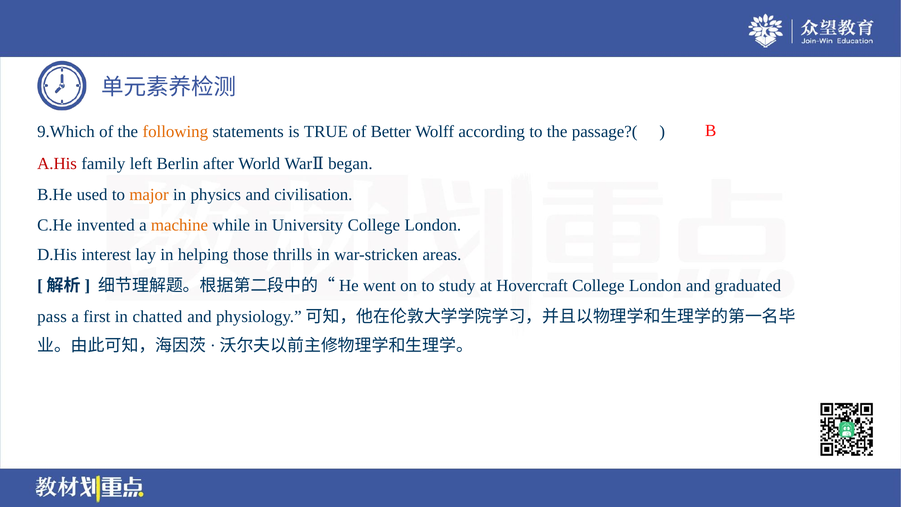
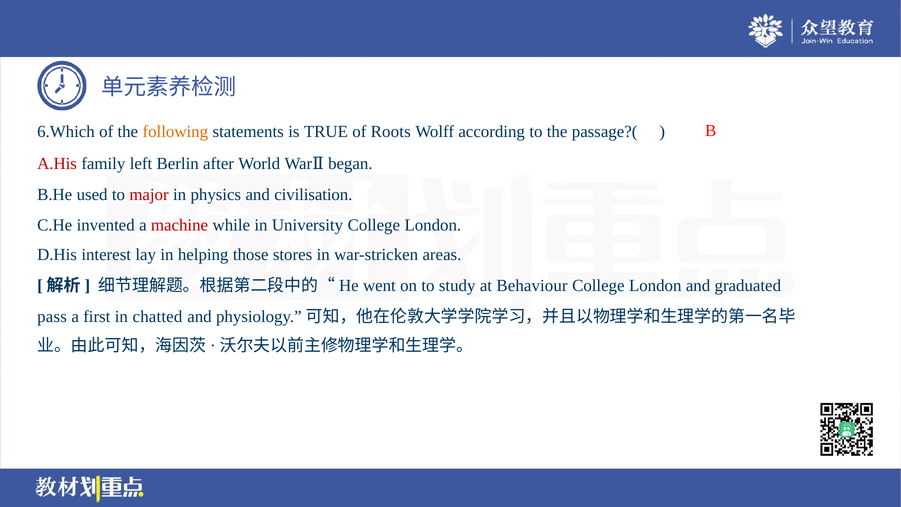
9.Which: 9.Which -> 6.Which
Better: Better -> Roots
major colour: orange -> red
machine colour: orange -> red
thrills: thrills -> stores
Hovercraft: Hovercraft -> Behaviour
